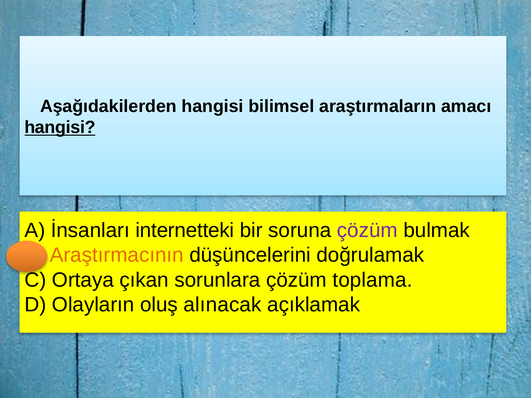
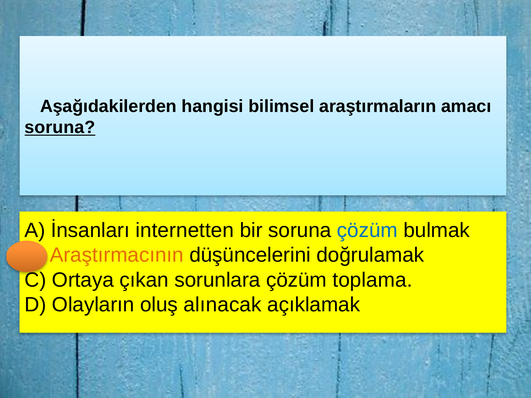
hangisi at (60, 128): hangisi -> soruna
internetteki: internetteki -> internetten
çözüm at (367, 231) colour: purple -> blue
